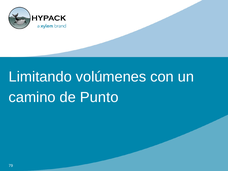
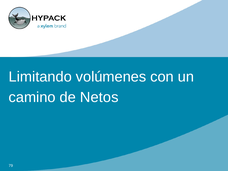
Punto: Punto -> Netos
